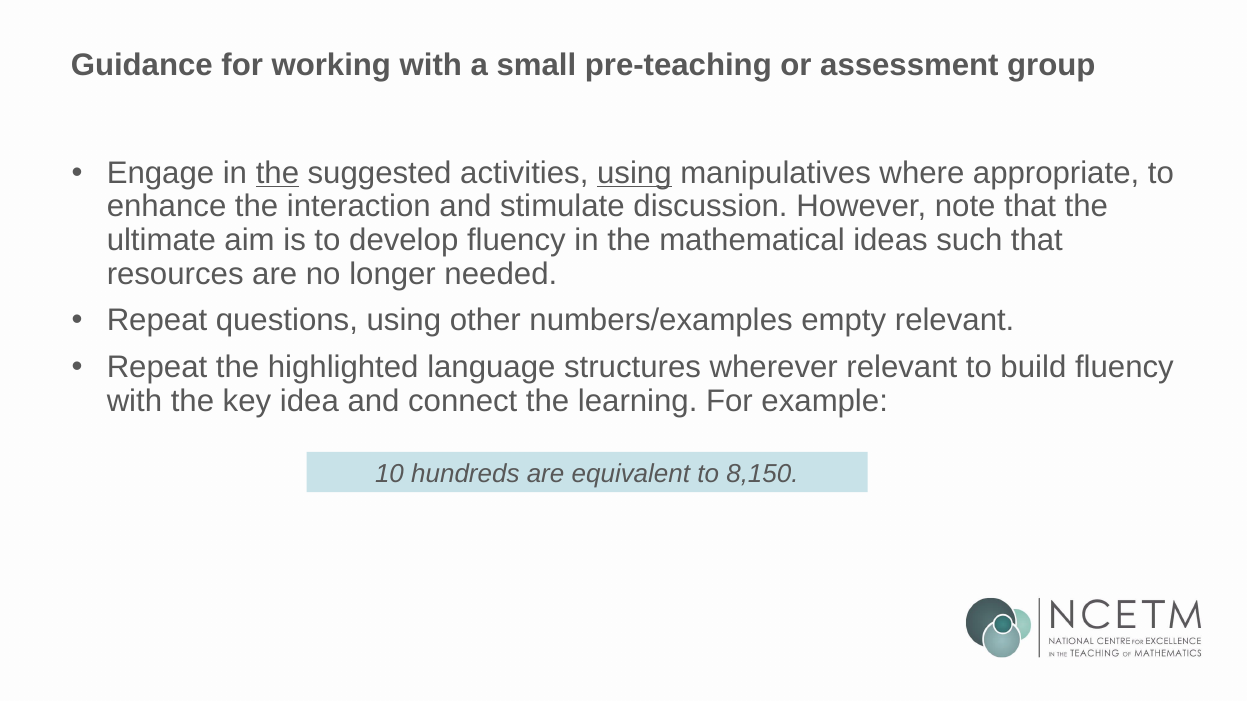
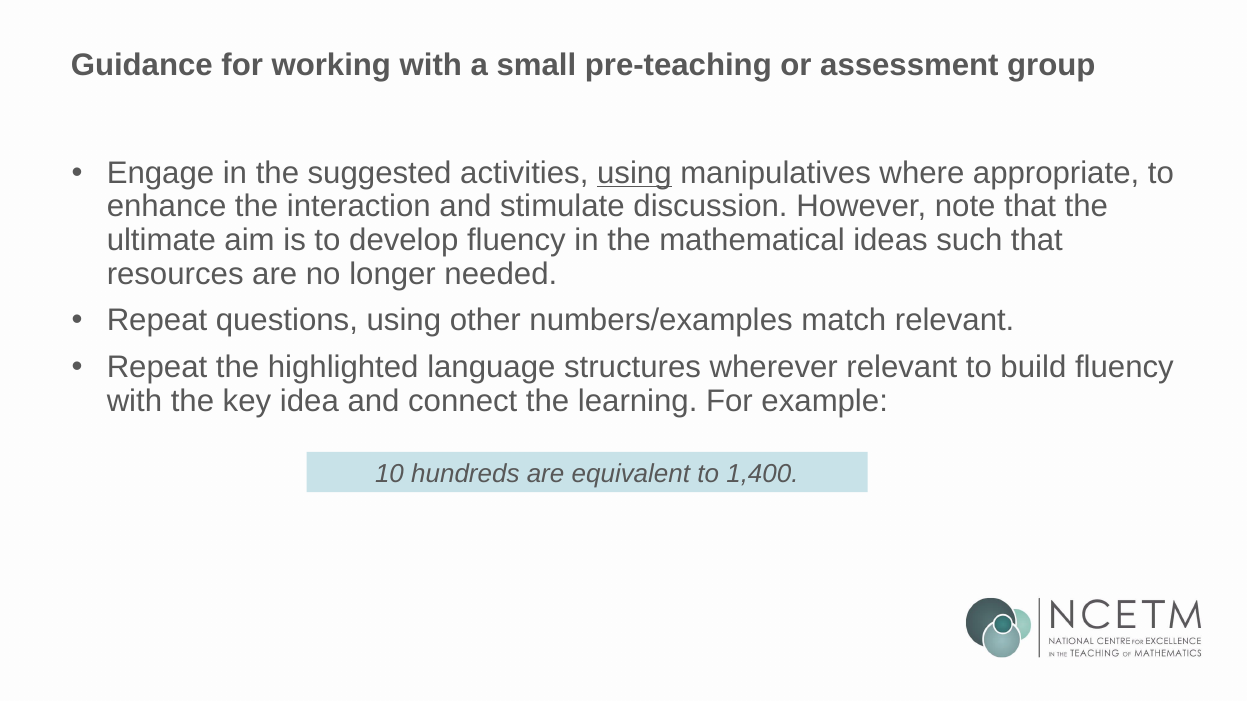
the at (277, 173) underline: present -> none
empty: empty -> match
8,150: 8,150 -> 1,400
